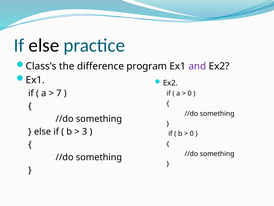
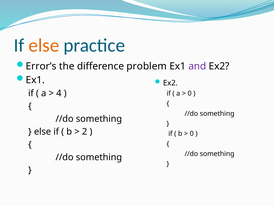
else at (44, 45) colour: black -> orange
Class’s: Class’s -> Error’s
program: program -> problem
7: 7 -> 4
3: 3 -> 2
